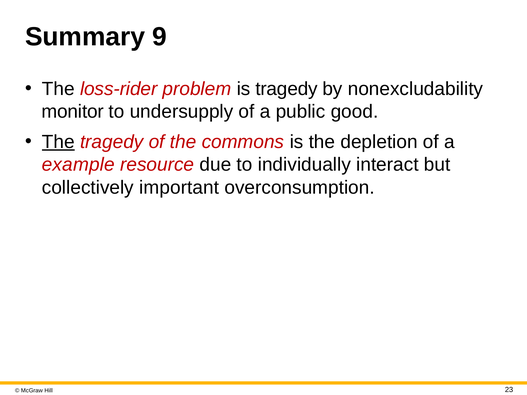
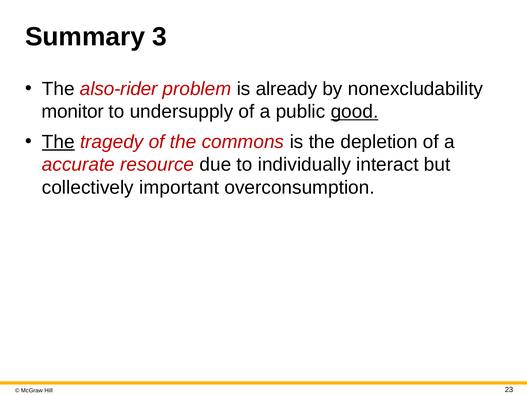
9: 9 -> 3
loss-rider: loss-rider -> also-rider
is tragedy: tragedy -> already
good underline: none -> present
example: example -> accurate
